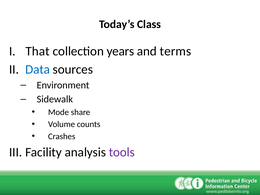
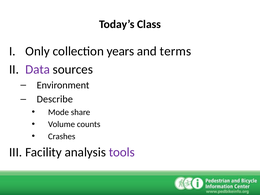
That: That -> Only
Data colour: blue -> purple
Sidewalk: Sidewalk -> Describe
